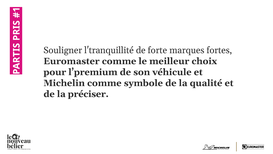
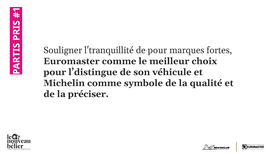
de forte: forte -> pour
l’premium: l’premium -> l’distingue
